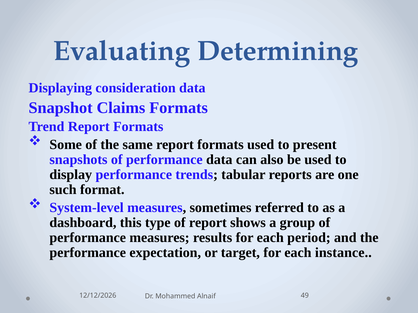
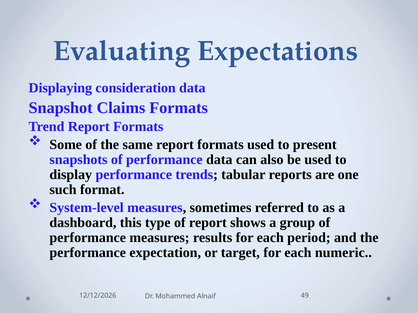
Determining: Determining -> Expectations
instance: instance -> numeric
